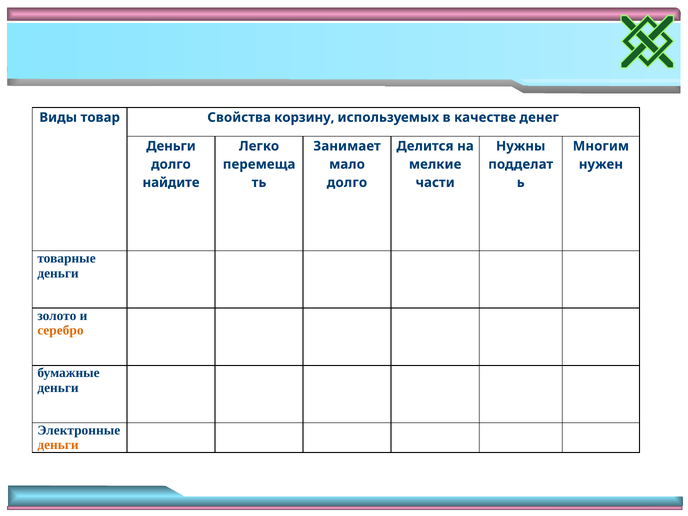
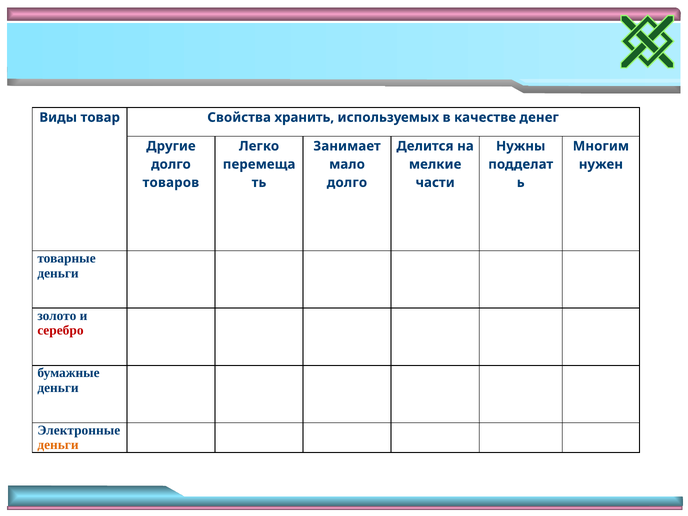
корзину: корзину -> хранить
Деньги at (171, 146): Деньги -> Другие
найдите: найдите -> товаров
серебро colour: orange -> red
